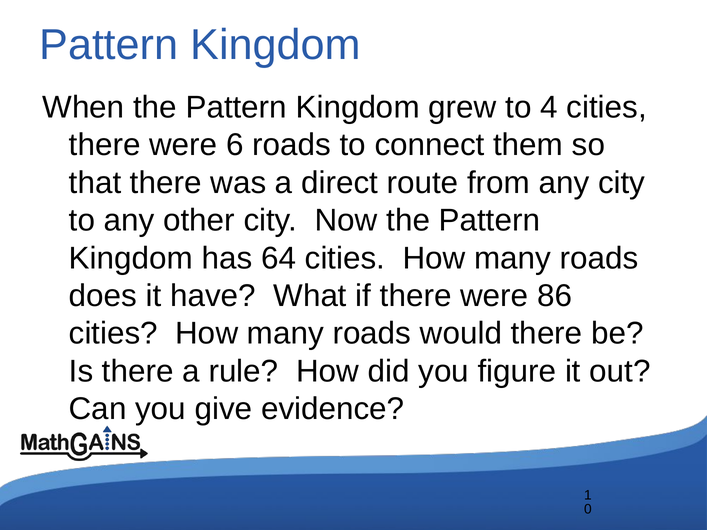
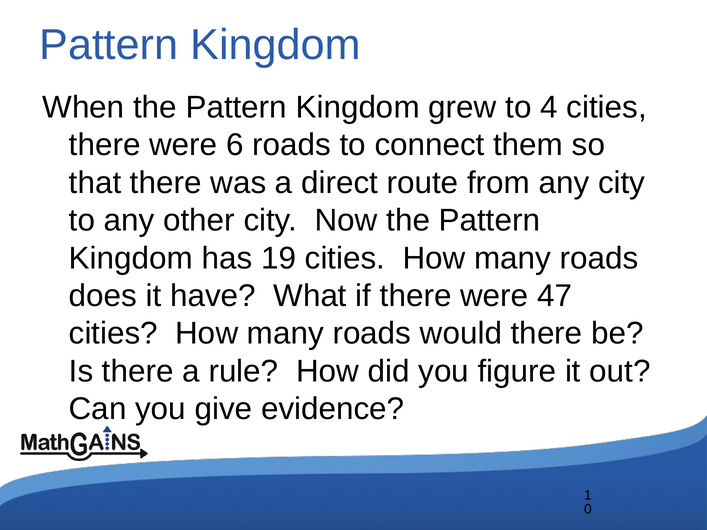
64: 64 -> 19
86: 86 -> 47
